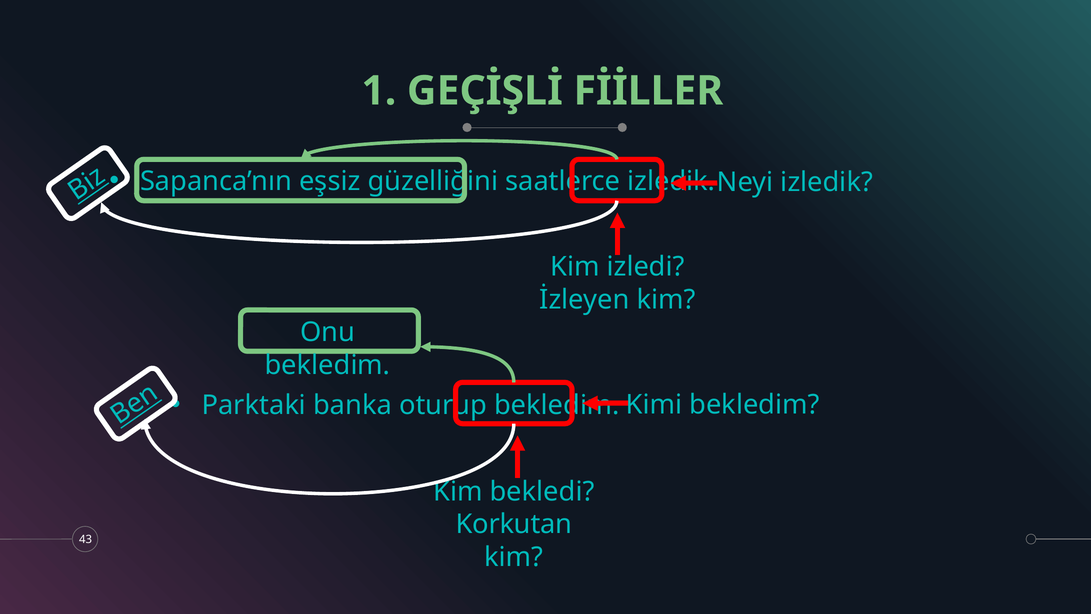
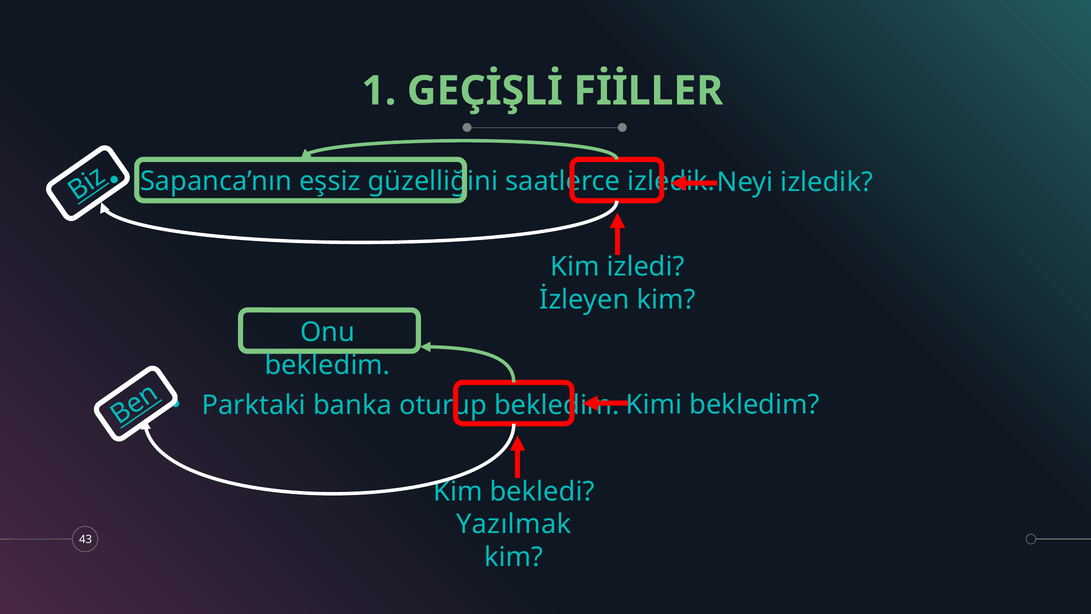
Korkutan: Korkutan -> Yazılmak
